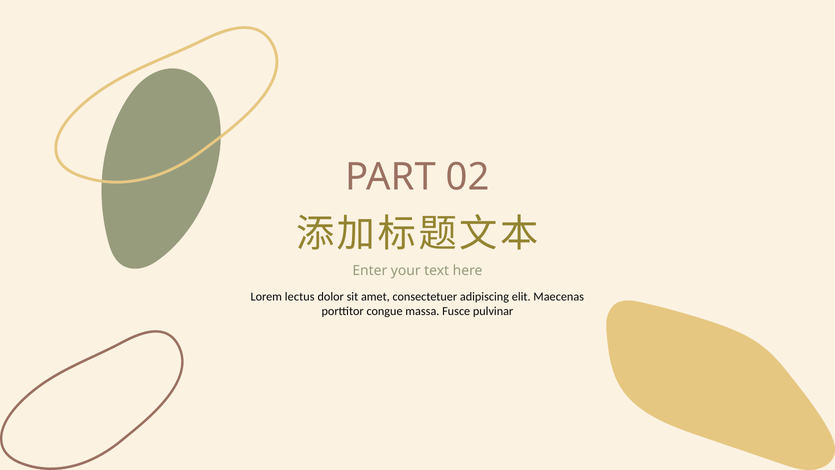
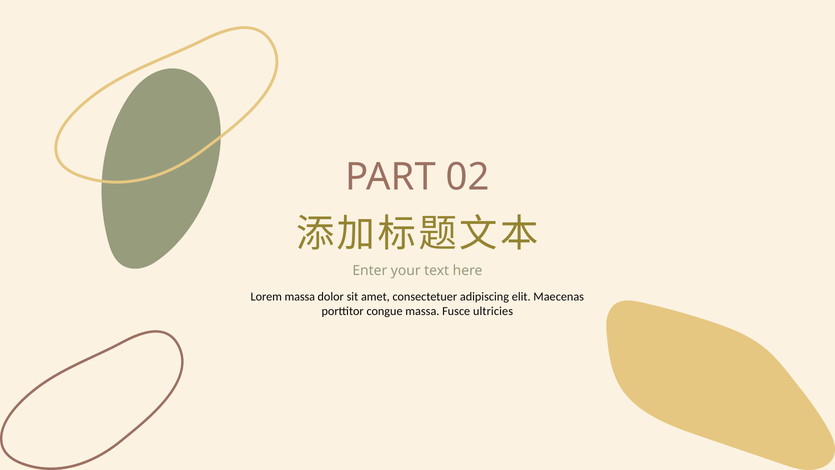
Lorem lectus: lectus -> massa
pulvinar: pulvinar -> ultricies
